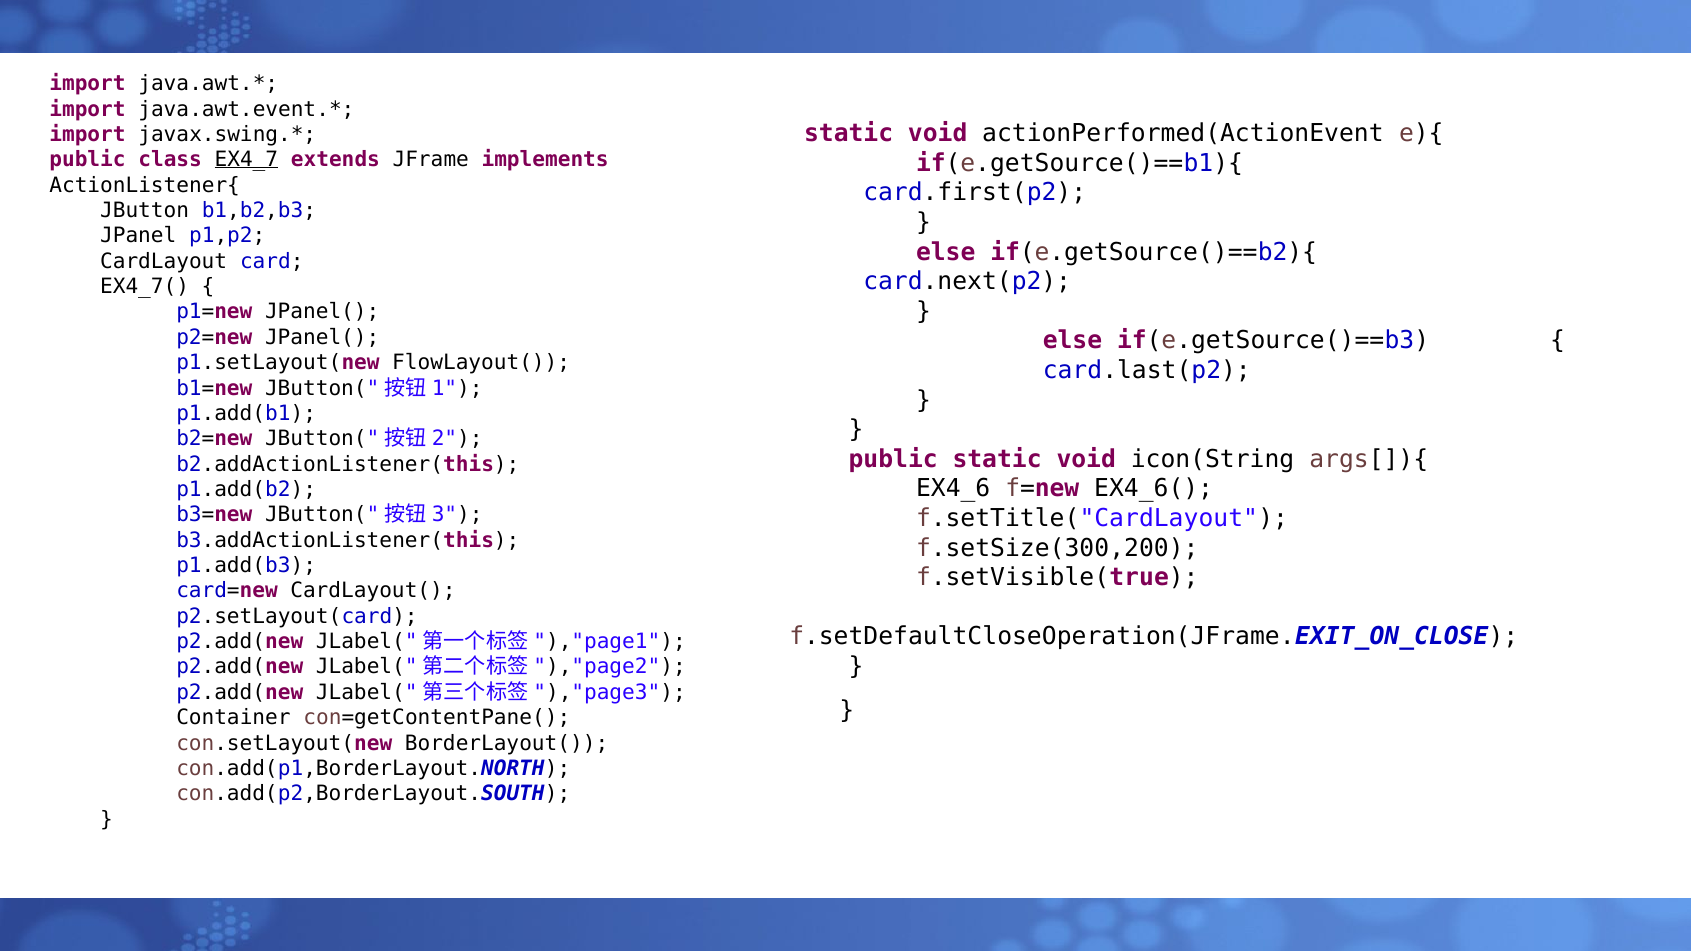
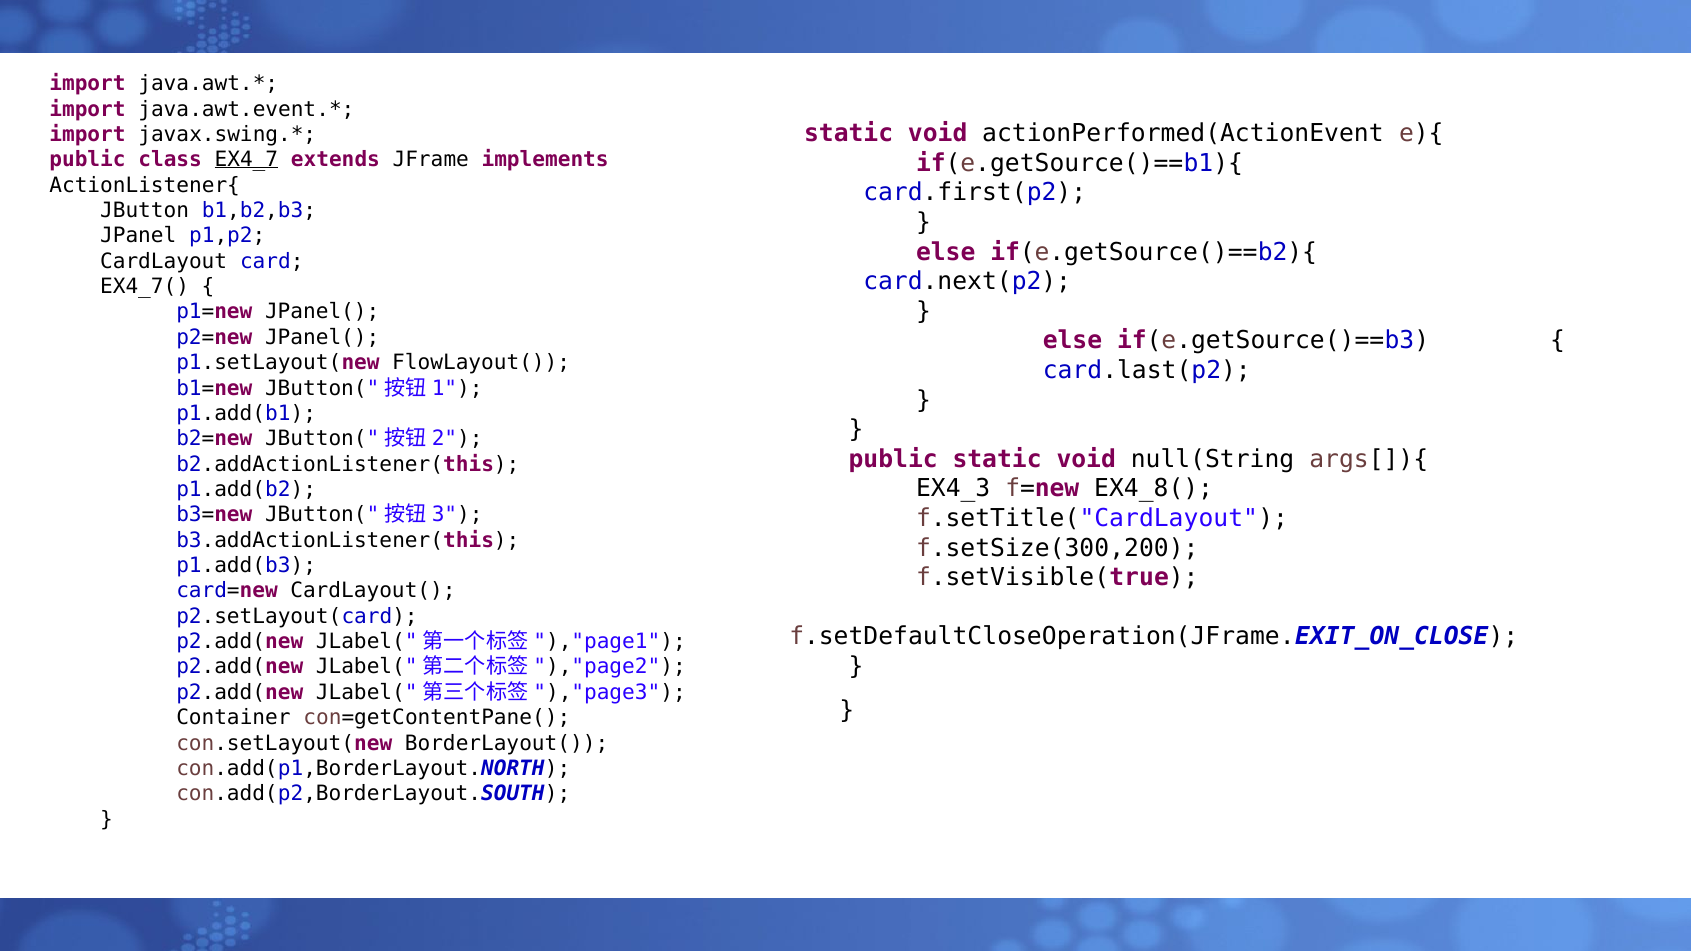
icon(String: icon(String -> null(String
EX4_6: EX4_6 -> EX4_3
EX4_6(: EX4_6( -> EX4_8(
